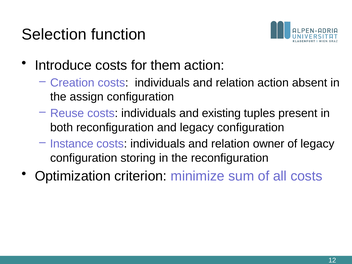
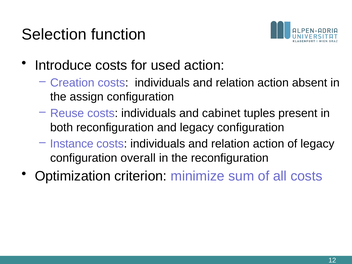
them: them -> used
existing: existing -> cabinet
owner at (269, 144): owner -> action
storing: storing -> overall
